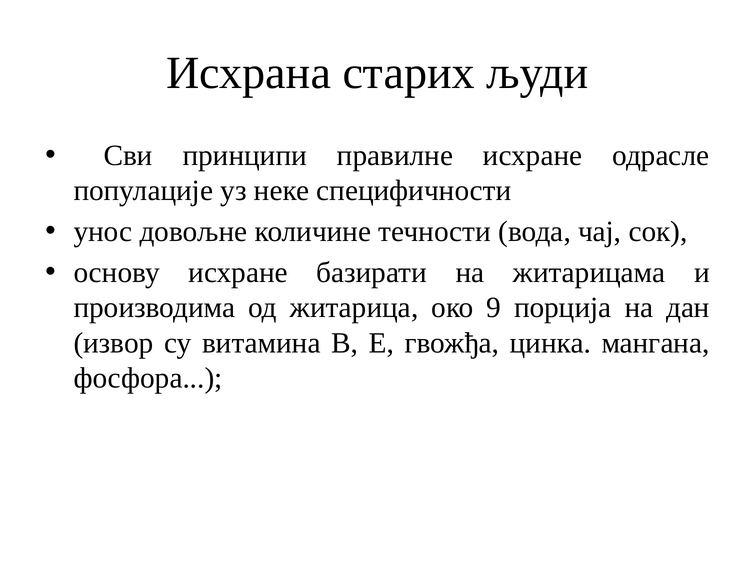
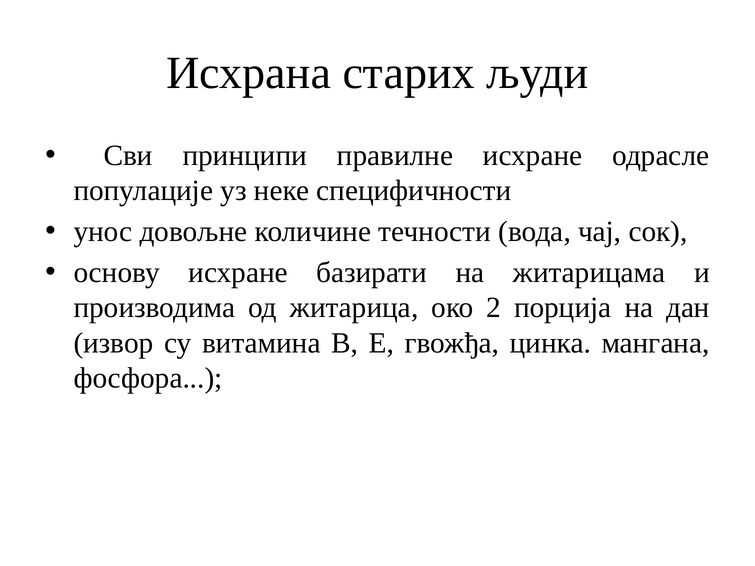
9: 9 -> 2
